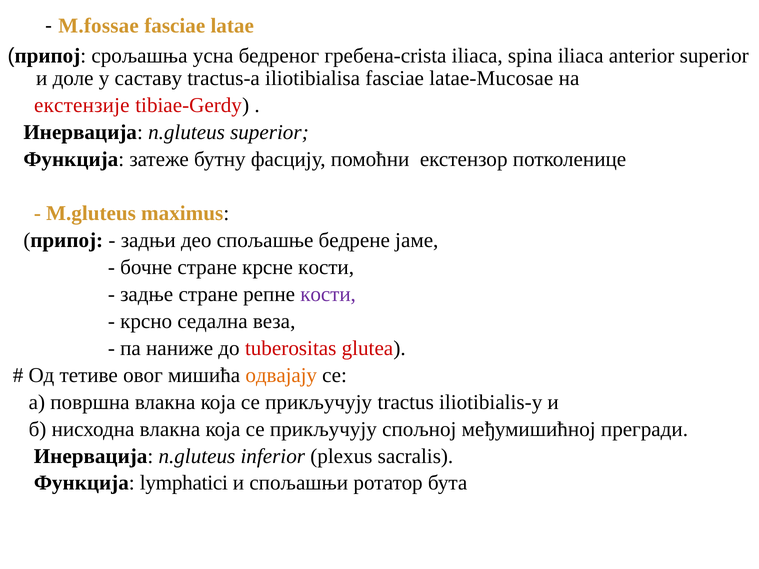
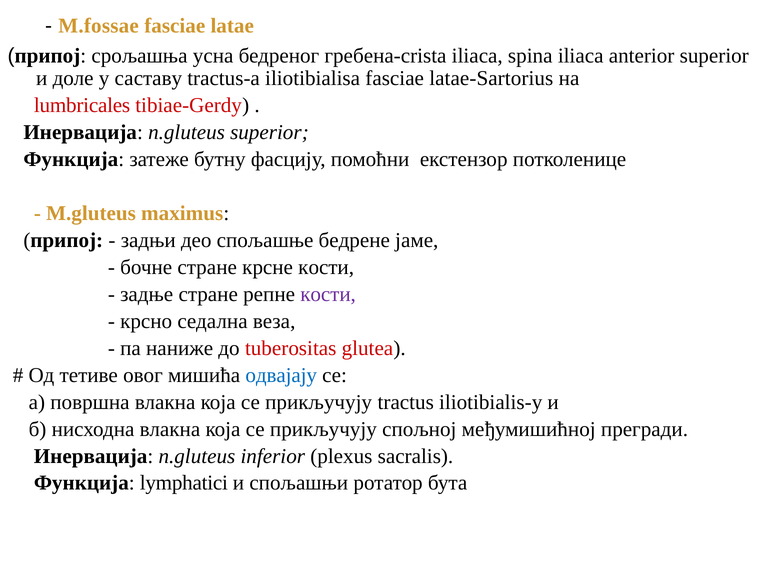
latae-Mucosae: latae-Mucosae -> latae-Sartorius
екстензије: екстензије -> lumbricales
одвајају colour: orange -> blue
